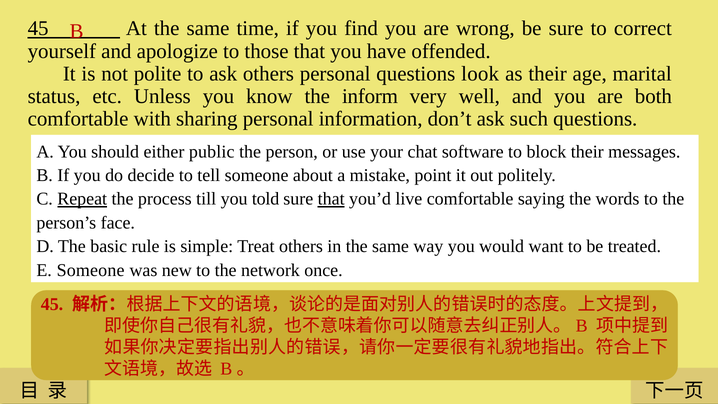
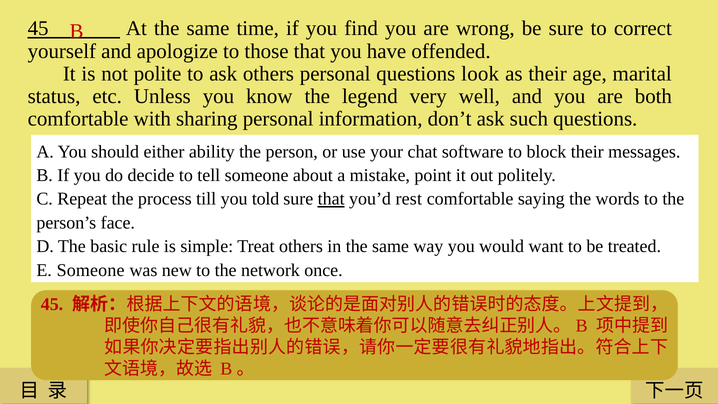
inform: inform -> legend
public: public -> ability
Repeat underline: present -> none
live: live -> rest
